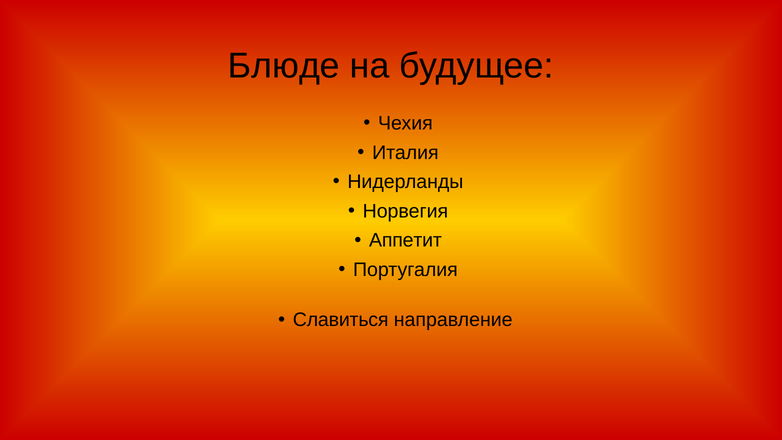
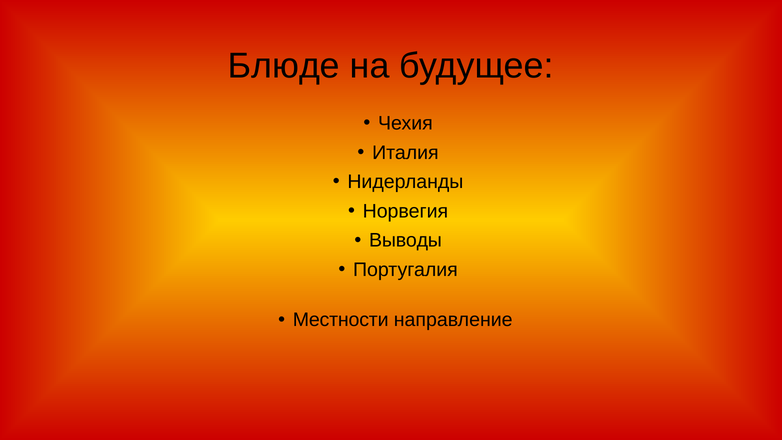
Аппетит: Аппетит -> Выводы
Славиться: Славиться -> Местности
